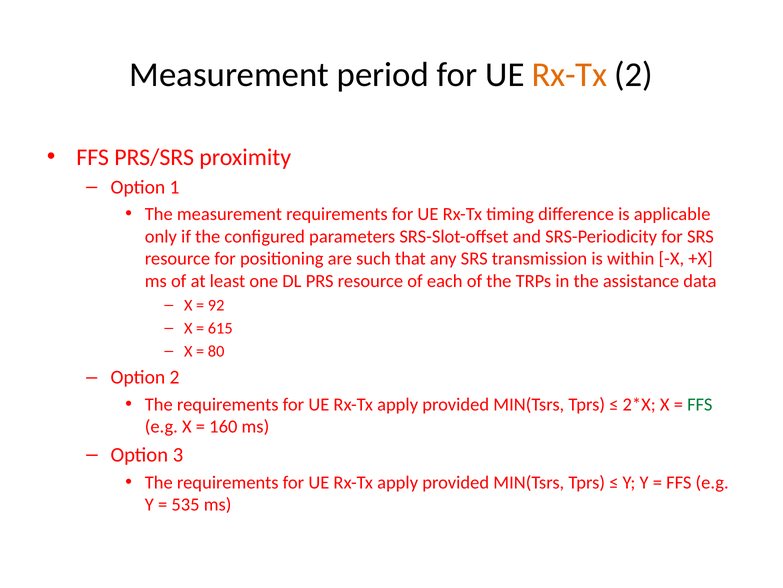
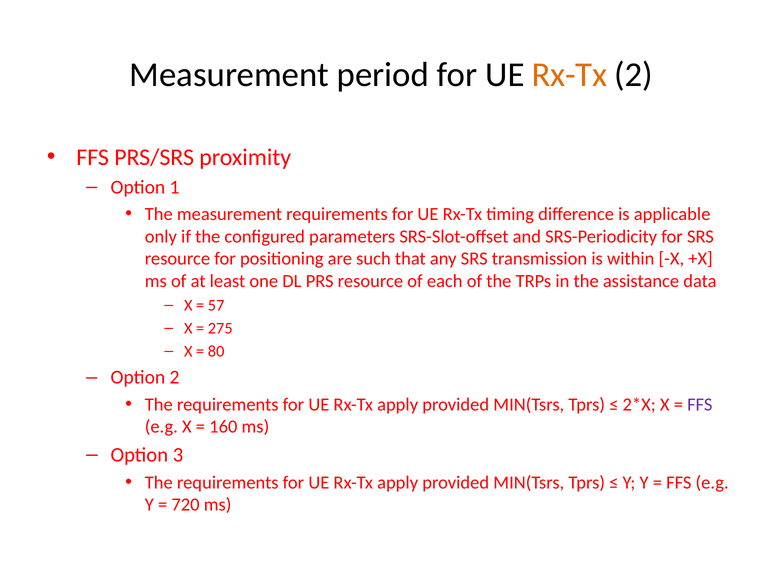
92: 92 -> 57
615: 615 -> 275
FFS at (700, 404) colour: green -> purple
535: 535 -> 720
